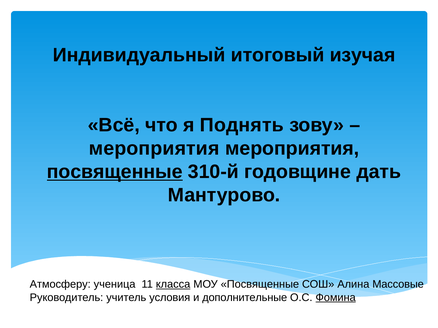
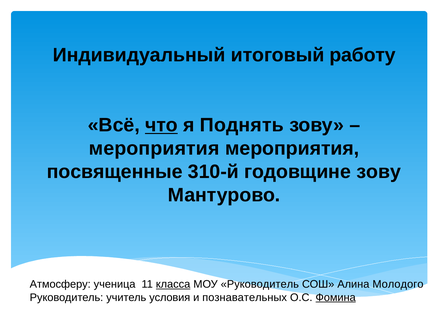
изучая: изучая -> работу
что underline: none -> present
посвященные at (115, 172) underline: present -> none
годовщине дать: дать -> зову
МОУ Посвященные: Посвященные -> Руководитель
Массовые: Массовые -> Молодого
дополнительные: дополнительные -> познавательных
